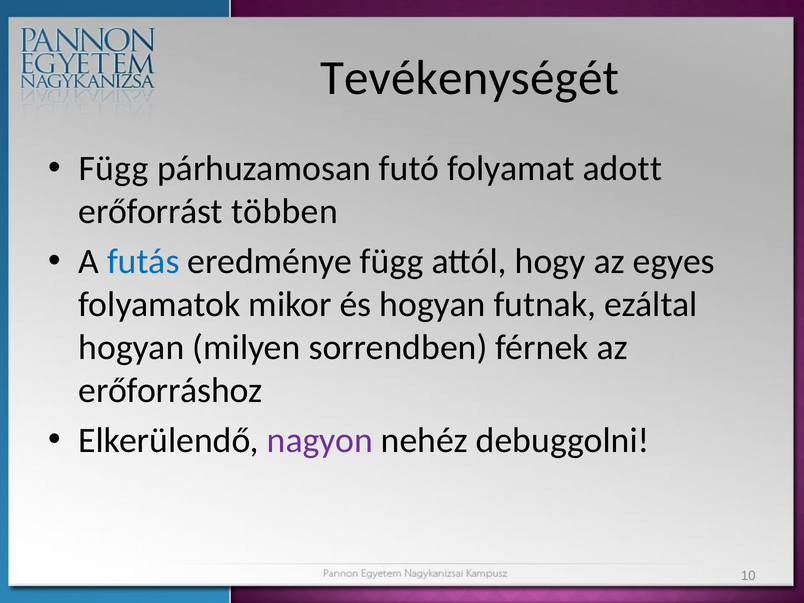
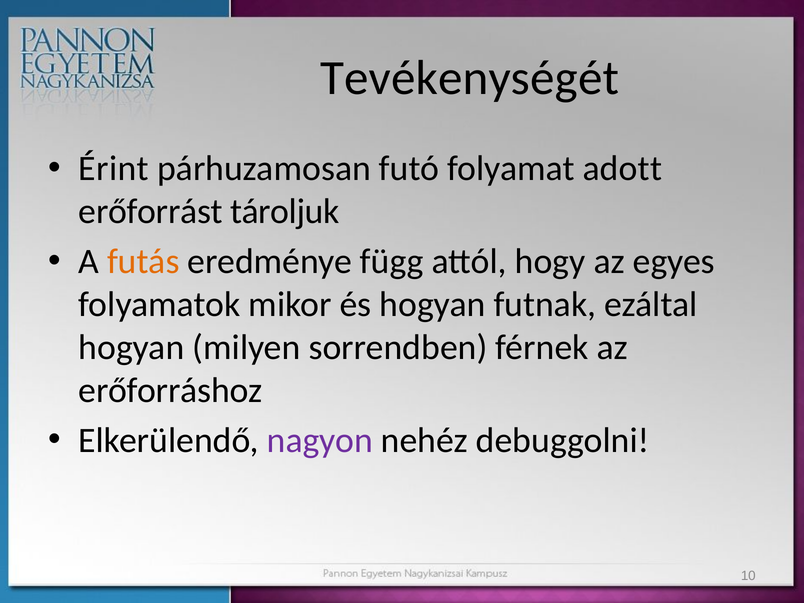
Függ at (114, 169): Függ -> Érint
többen: többen -> tároljuk
futás colour: blue -> orange
